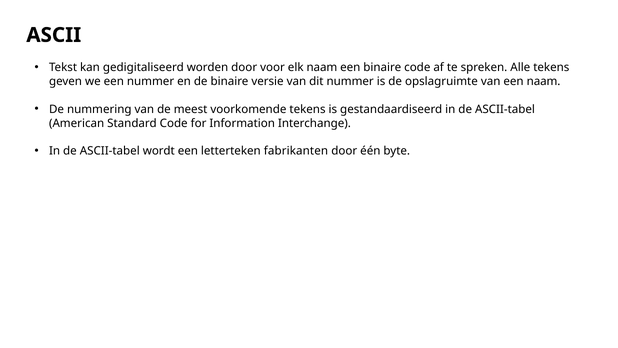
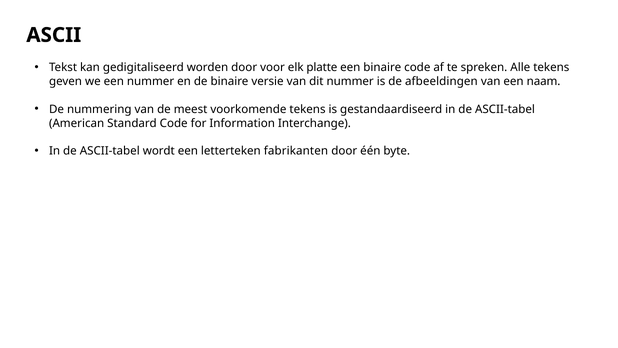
elk naam: naam -> platte
opslagruimte: opslagruimte -> afbeeldingen
